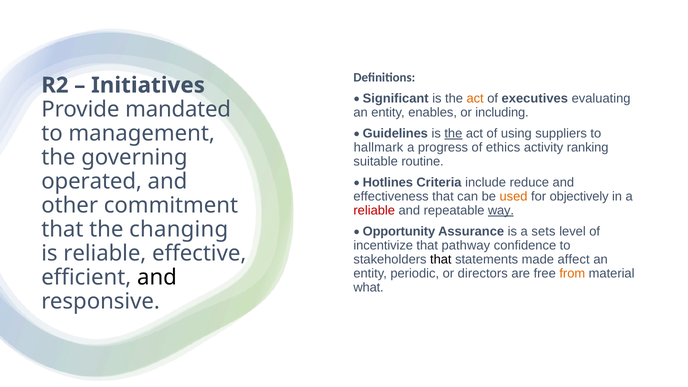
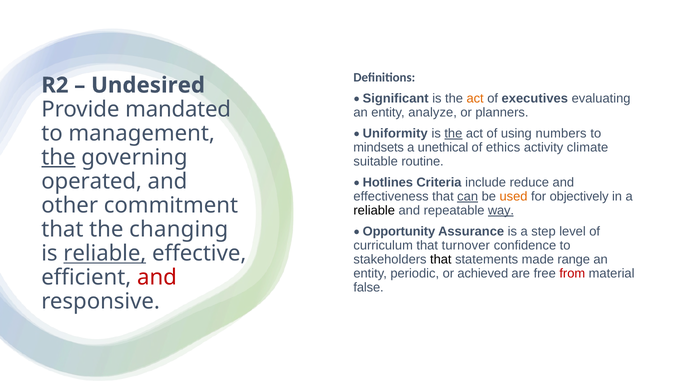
Initiatives: Initiatives -> Undesired
enables: enables -> analyze
including: including -> planners
Guidelines: Guidelines -> Uniformity
suppliers: suppliers -> numbers
hallmark: hallmark -> mindsets
progress: progress -> unethical
ranking: ranking -> climate
the at (58, 157) underline: none -> present
can underline: none -> present
reliable at (374, 210) colour: red -> black
sets: sets -> step
incentivize: incentivize -> curriculum
pathway: pathway -> turnover
reliable at (105, 253) underline: none -> present
affect: affect -> range
directors: directors -> achieved
from colour: orange -> red
and at (157, 277) colour: black -> red
what: what -> false
